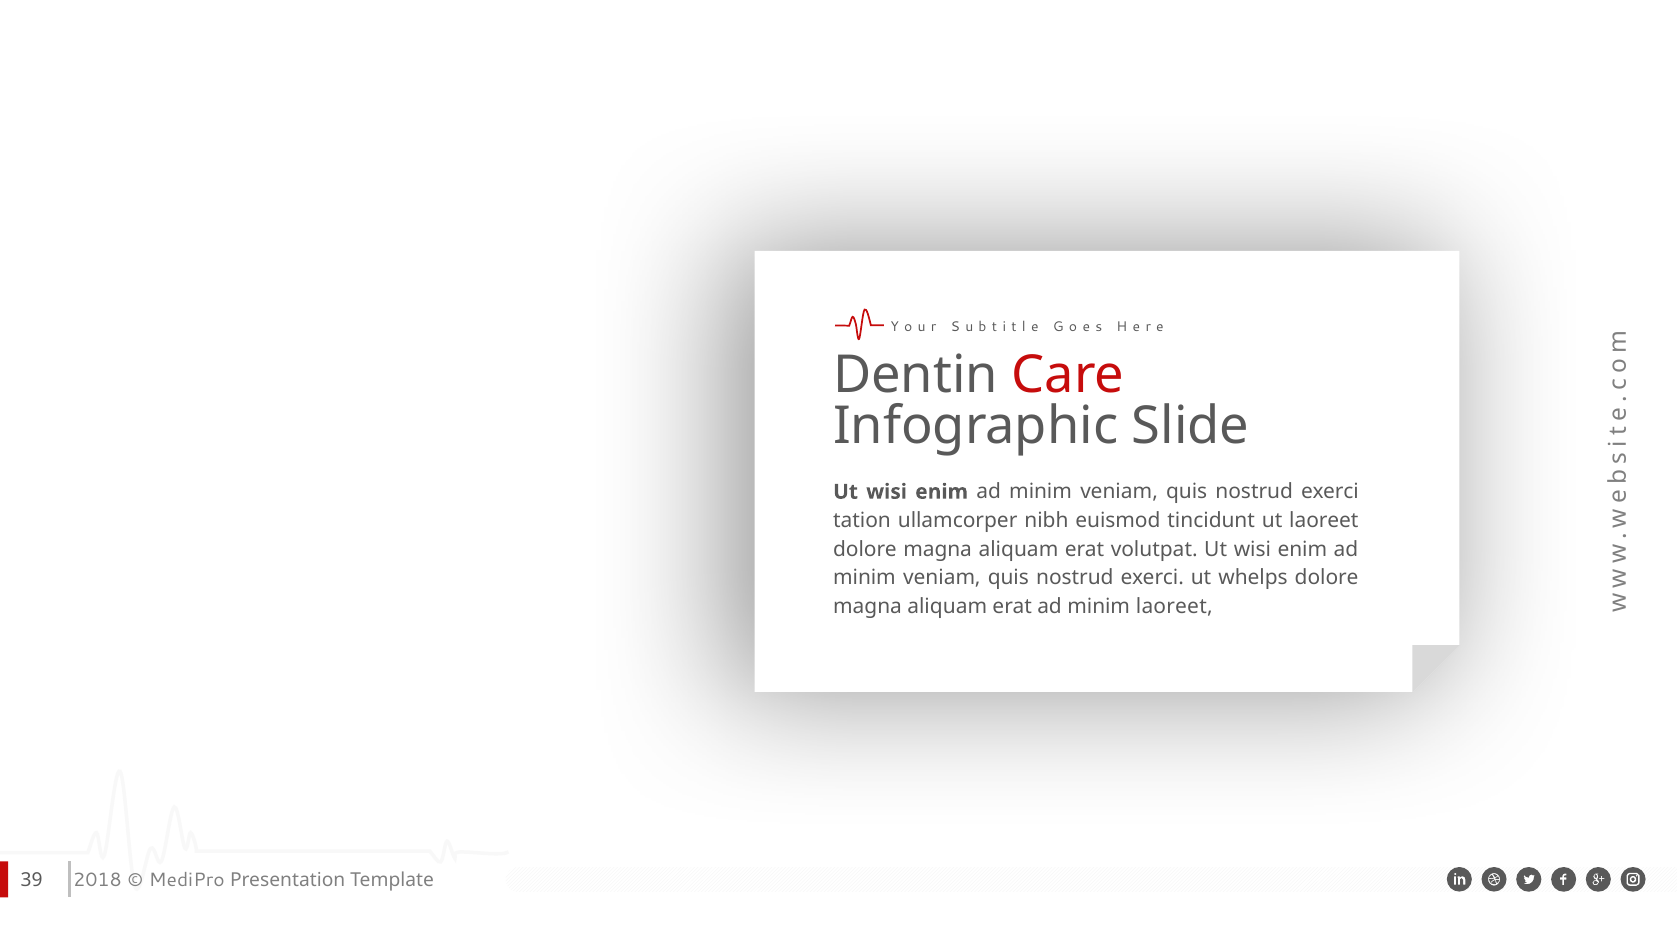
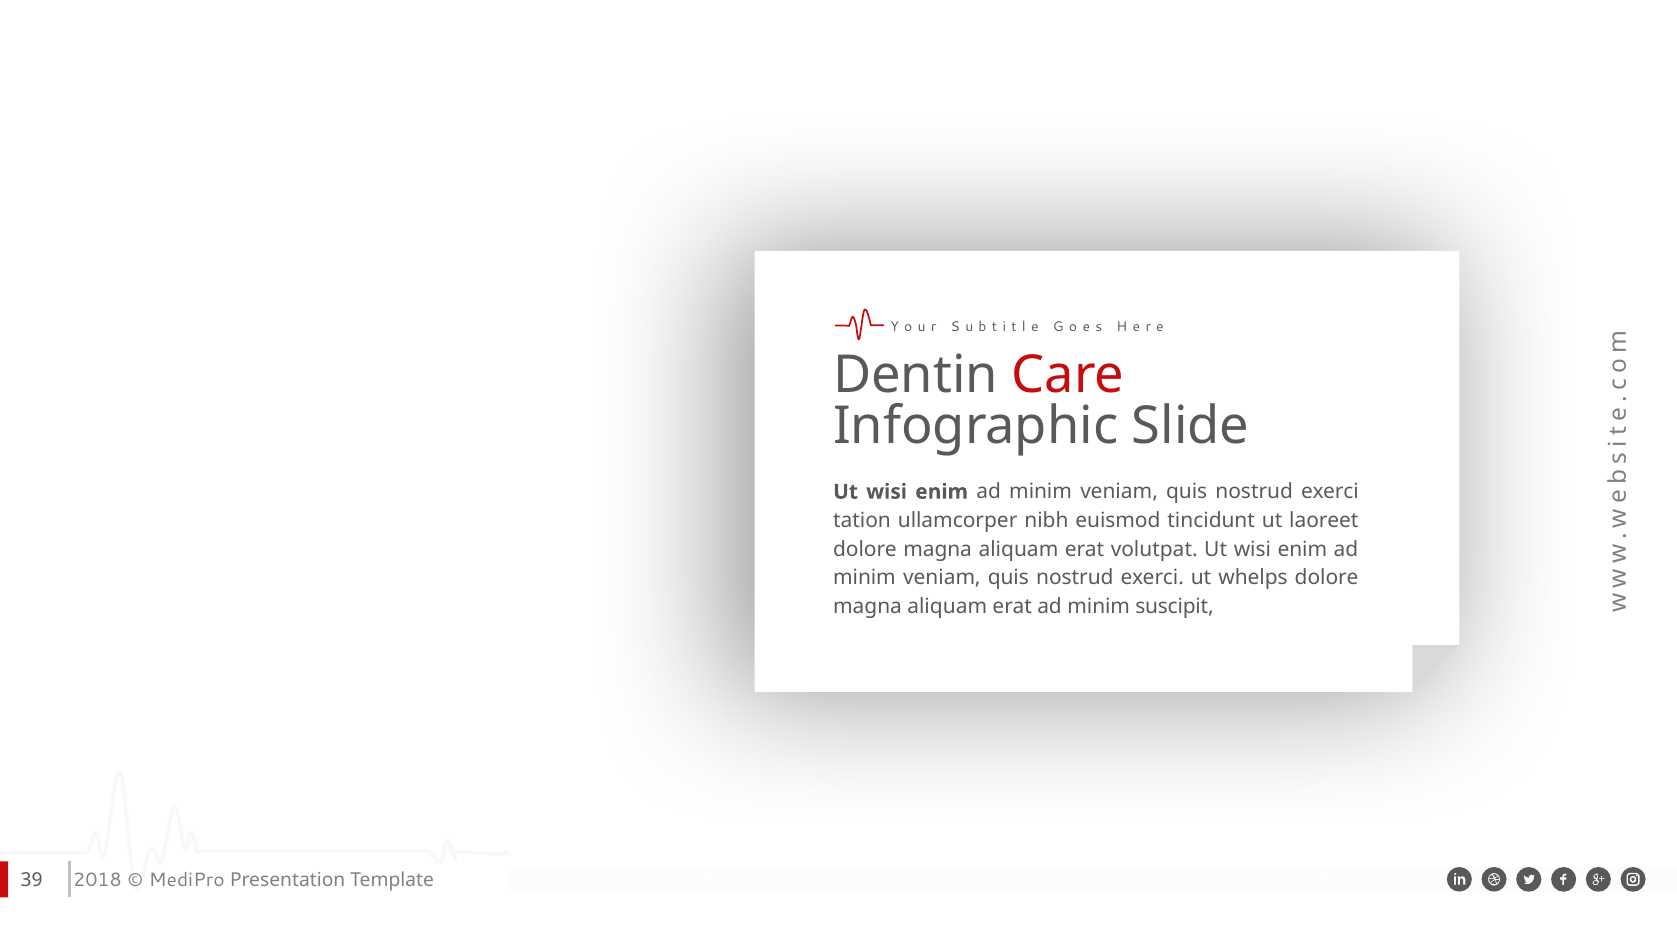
minim laoreet: laoreet -> suscipit
